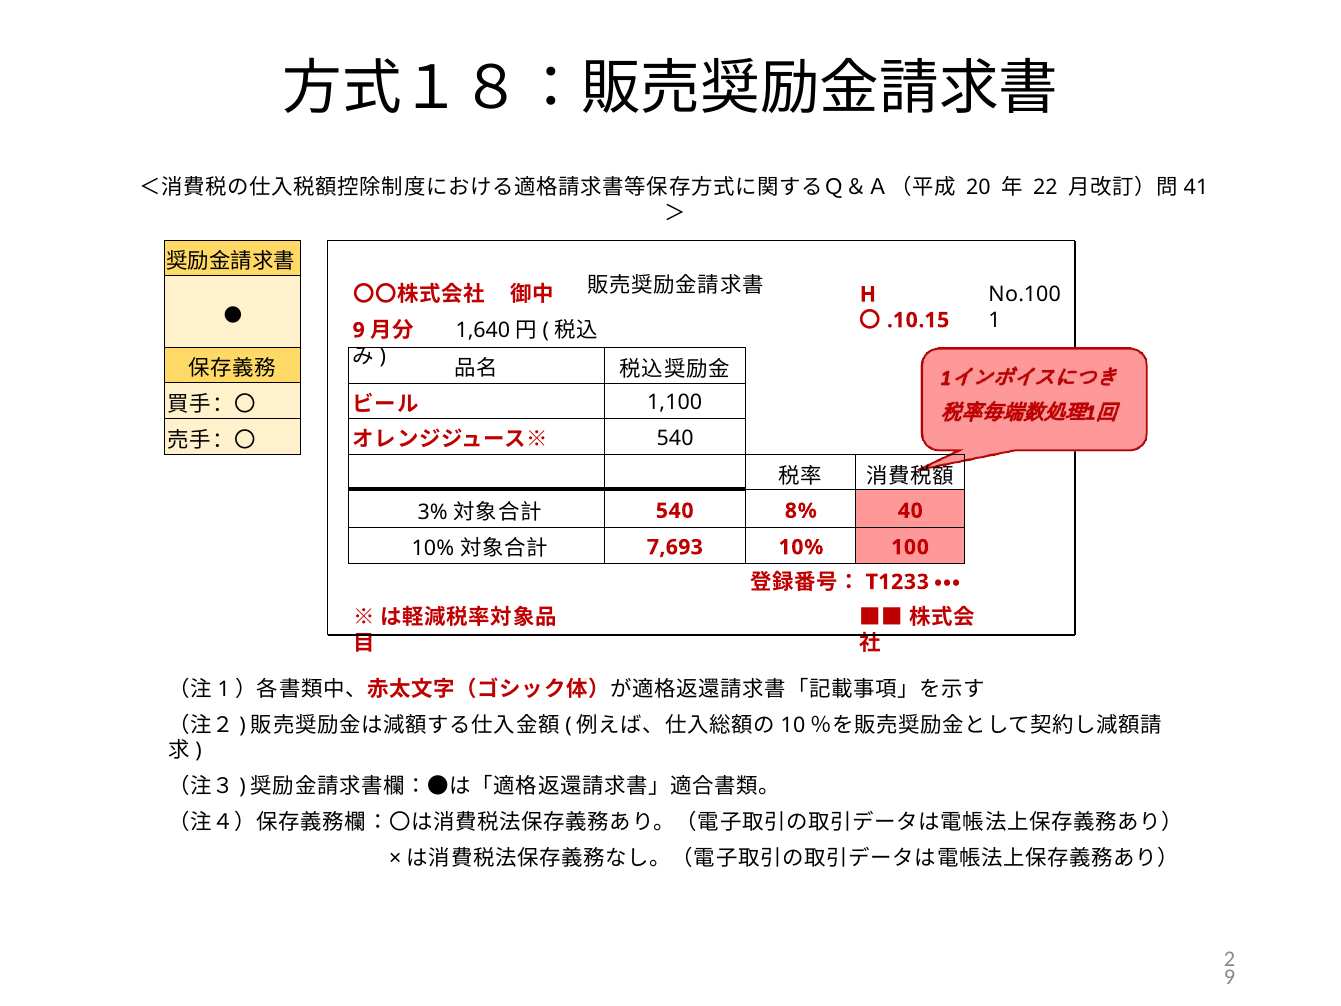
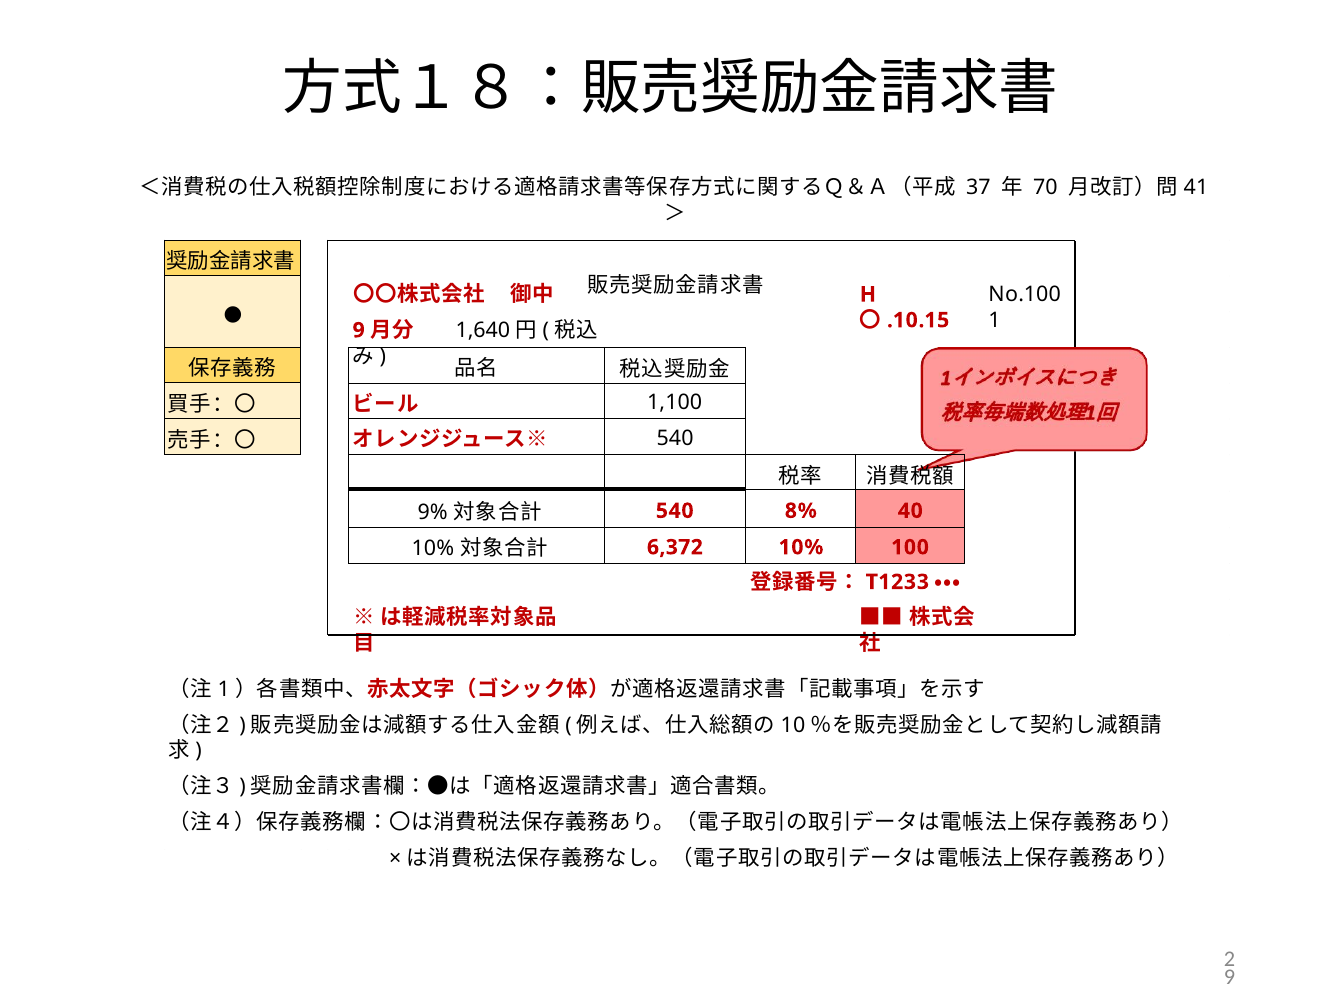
20: 20 -> 37
22: 22 -> 70
3%: 3% -> 9%
7,693: 7,693 -> 6,372
